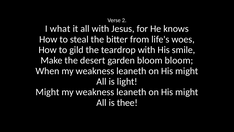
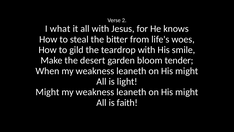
bloom bloom: bloom -> tender
thee: thee -> faith
